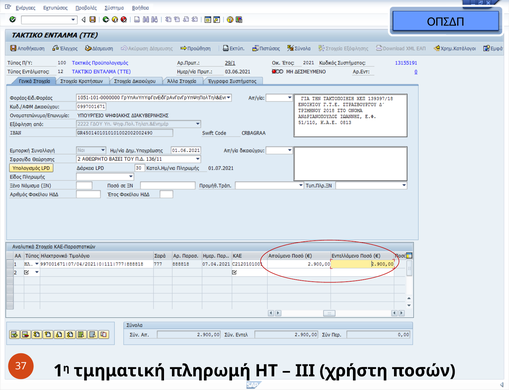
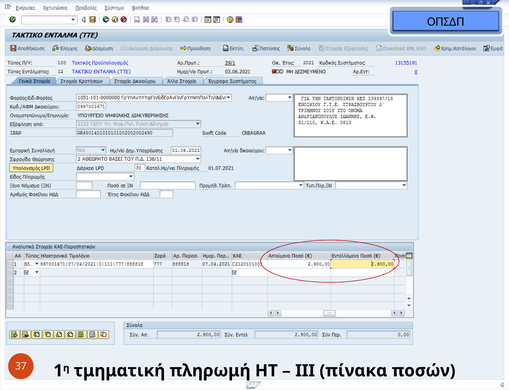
χρήστη: χρήστη -> πίνακα
